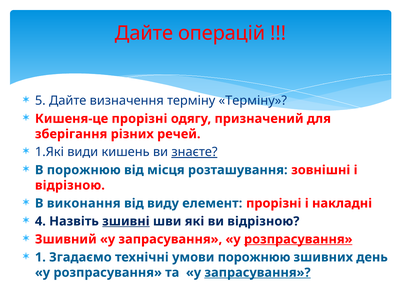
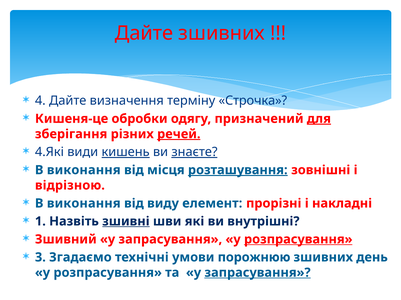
Дайте операцій: операцій -> зшивних
5: 5 -> 4
терміну Терміну: Терміну -> Строчка
Кишеня-це прорізні: прорізні -> обробки
для underline: none -> present
речей underline: none -> present
1.Які: 1.Які -> 4.Які
кишень underline: none -> present
порожнюю at (84, 170): порожнюю -> виконання
розташування underline: none -> present
4: 4 -> 1
ви відрізною: відрізною -> внутрішні
1: 1 -> 3
